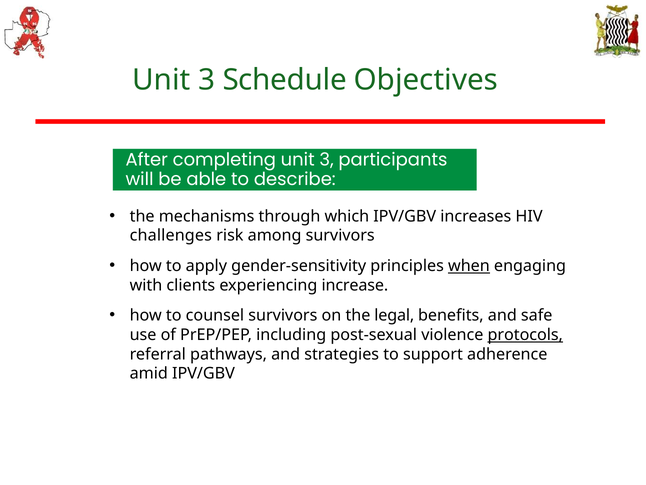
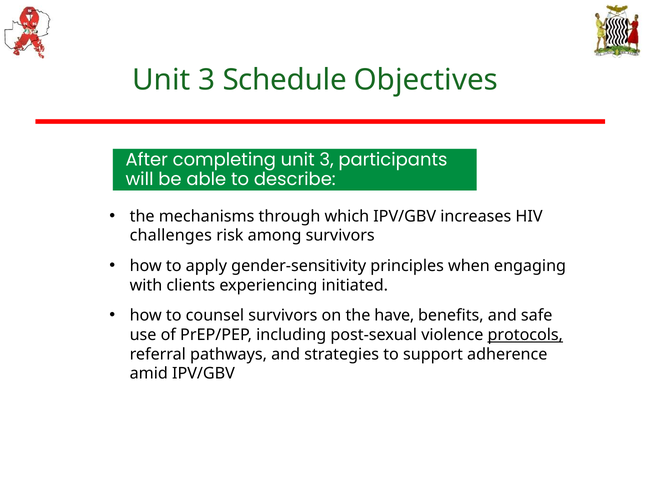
when underline: present -> none
increase: increase -> initiated
legal: legal -> have
